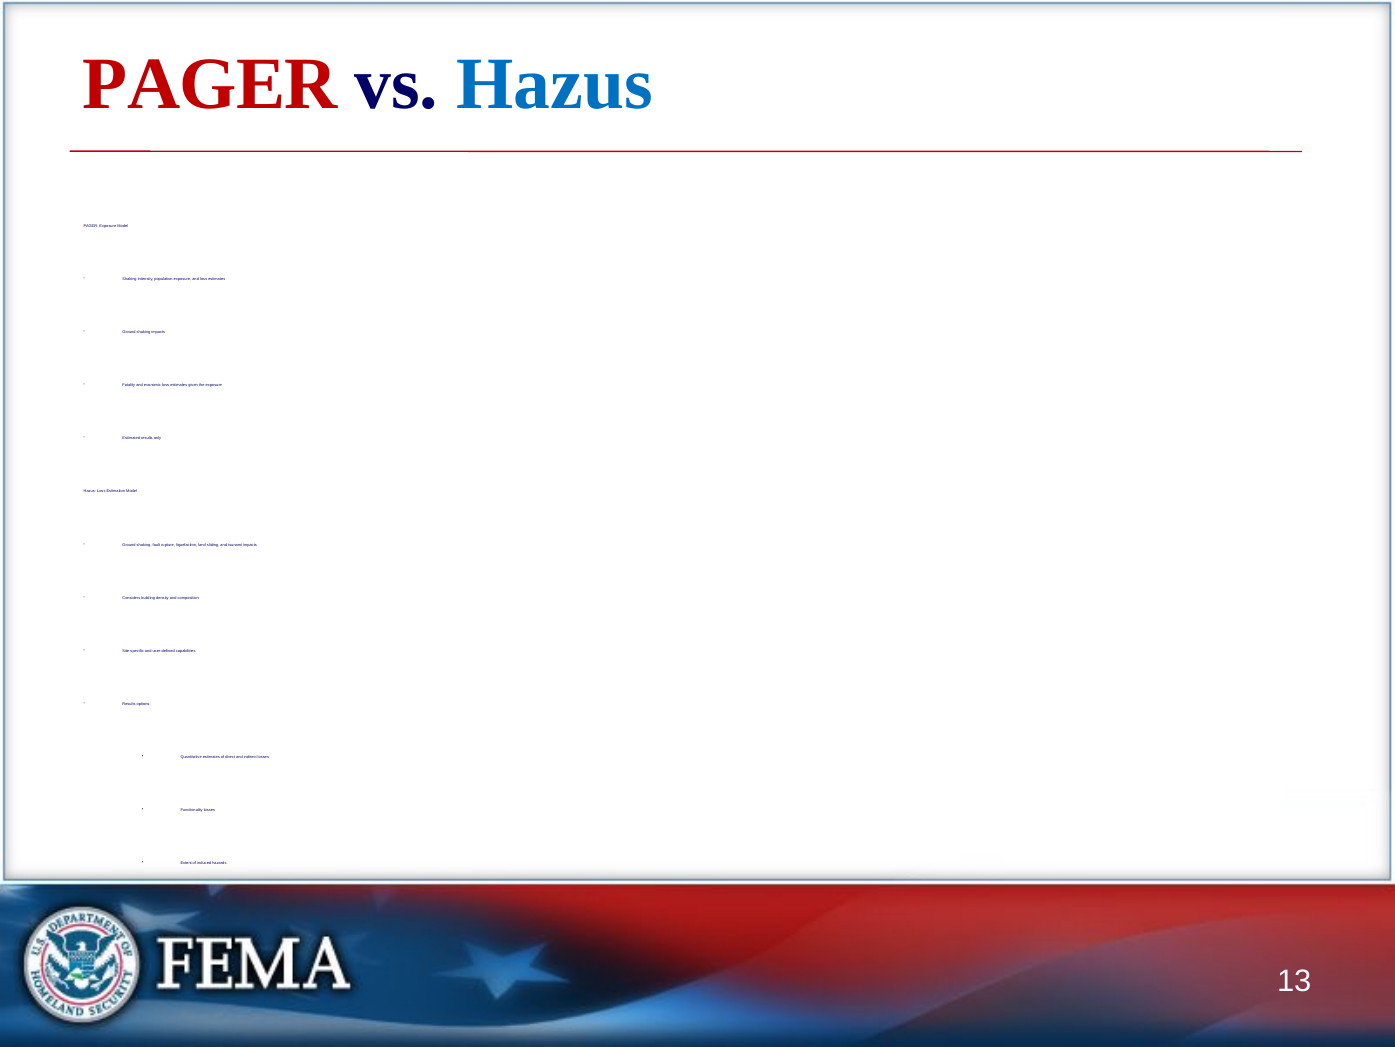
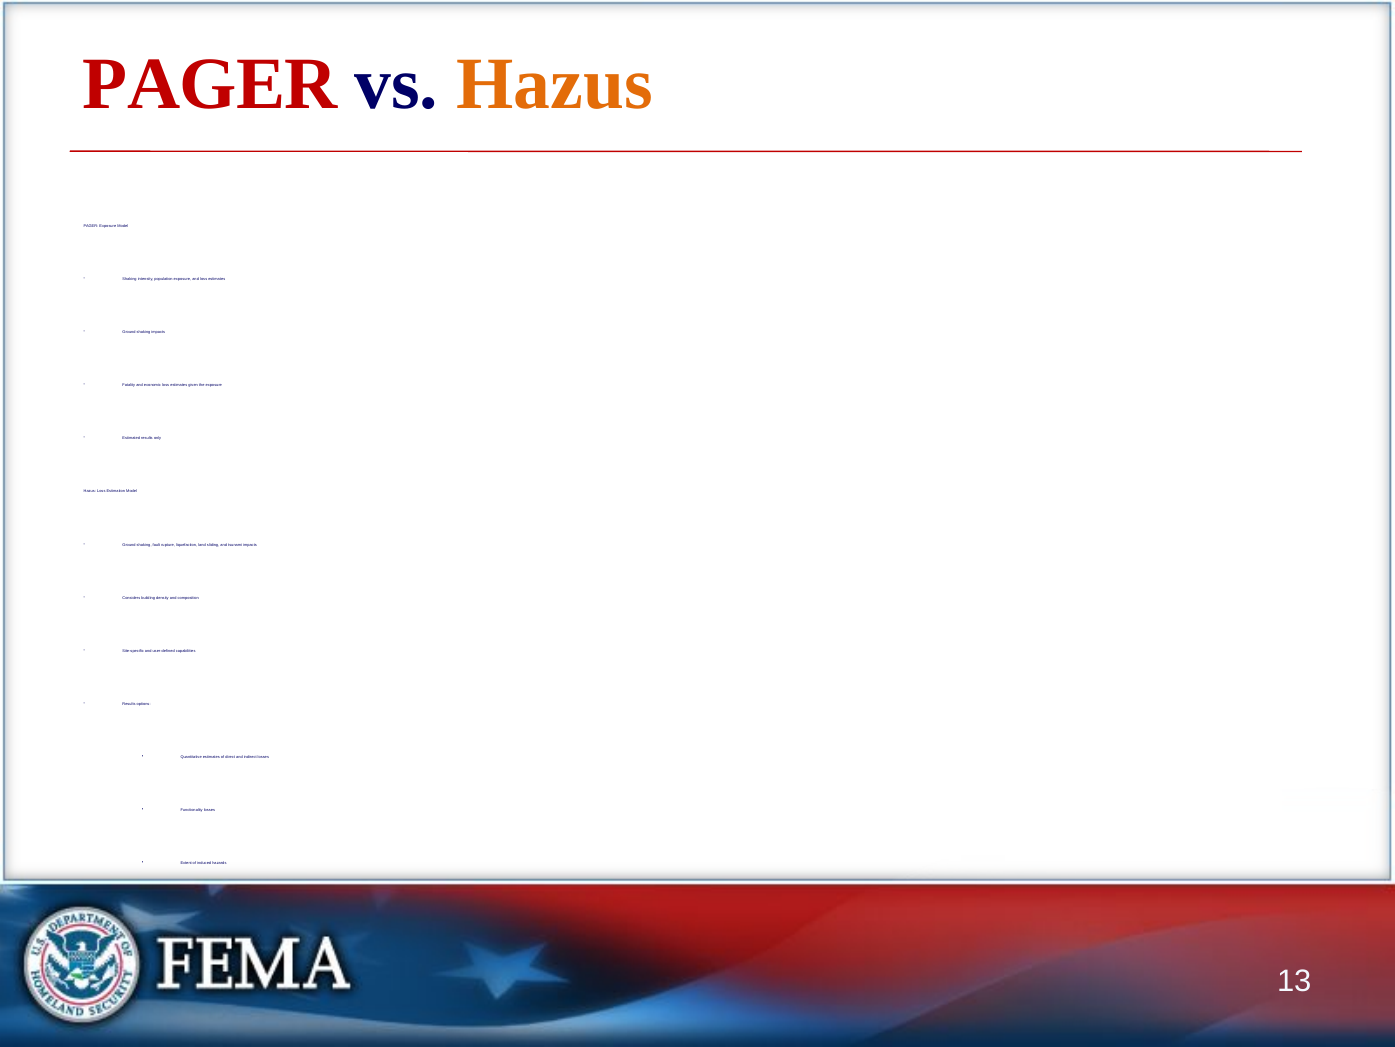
Hazus at (555, 84) colour: blue -> orange
